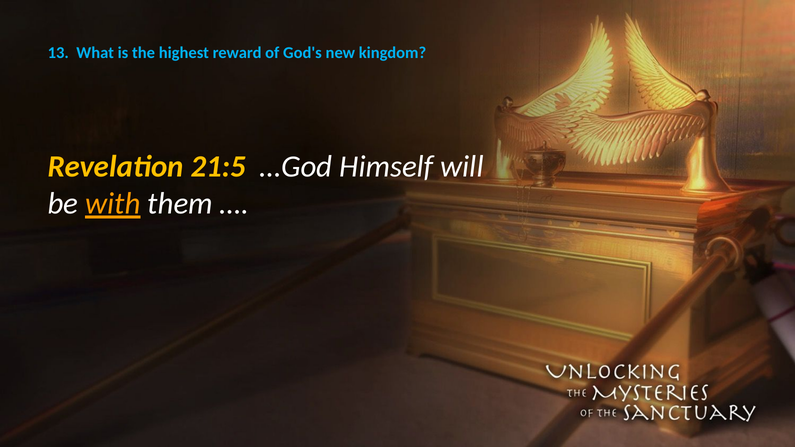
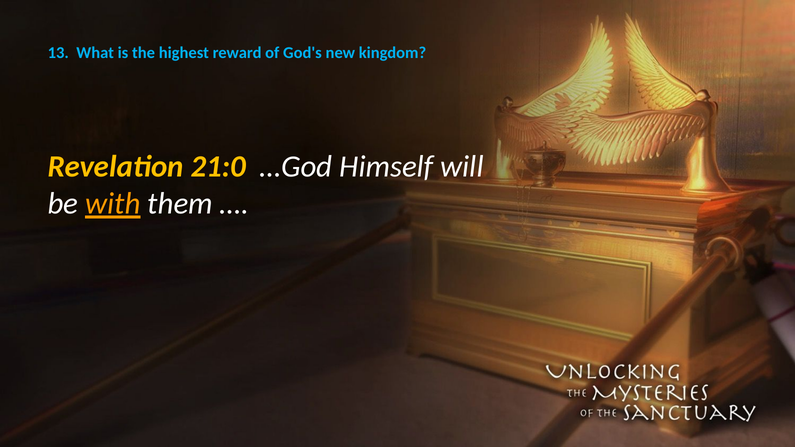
21:5: 21:5 -> 21:0
